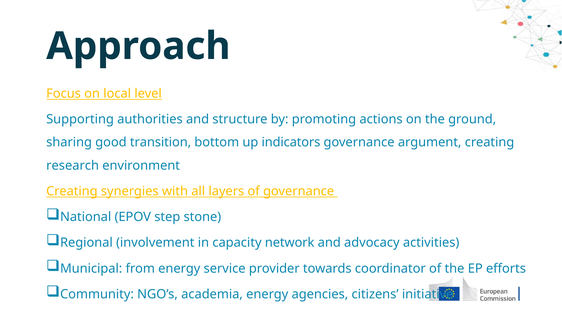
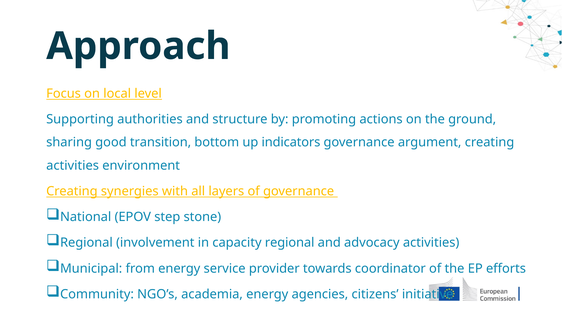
research at (73, 166): research -> activities
capacity network: network -> regional
